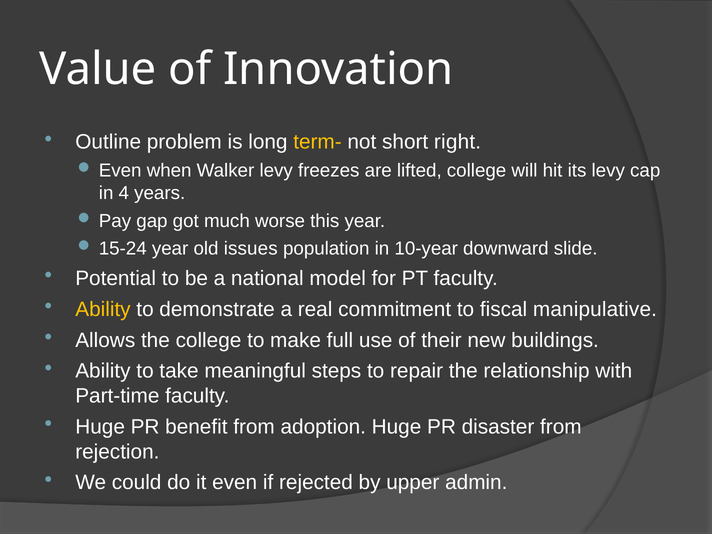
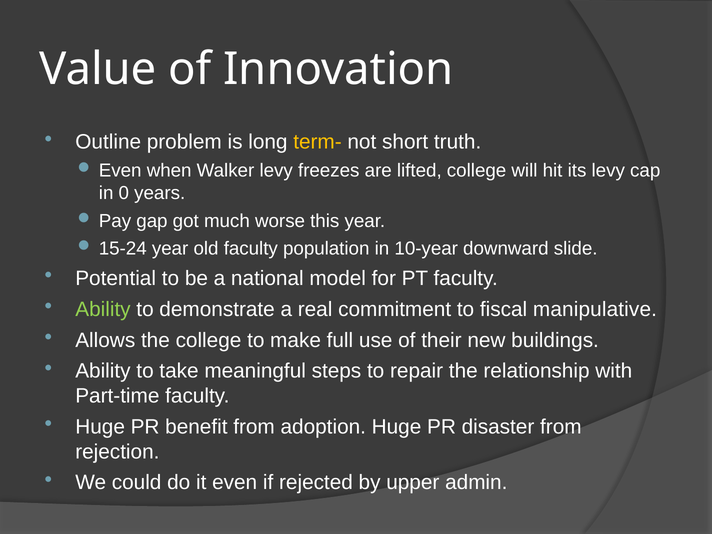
right: right -> truth
4: 4 -> 0
old issues: issues -> faculty
Ability at (103, 309) colour: yellow -> light green
